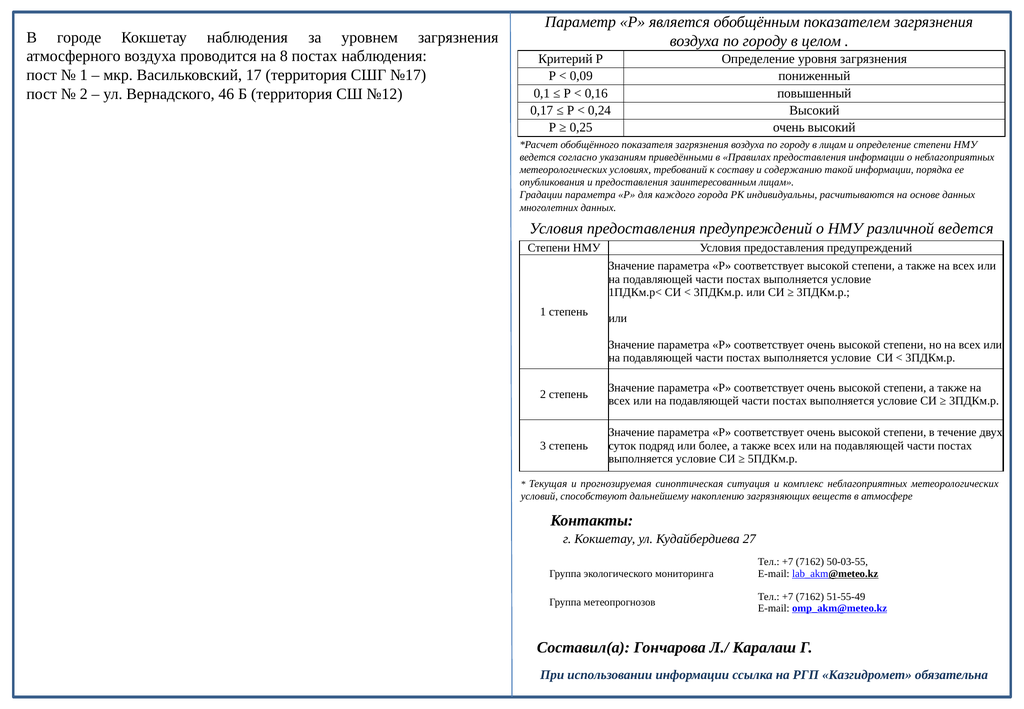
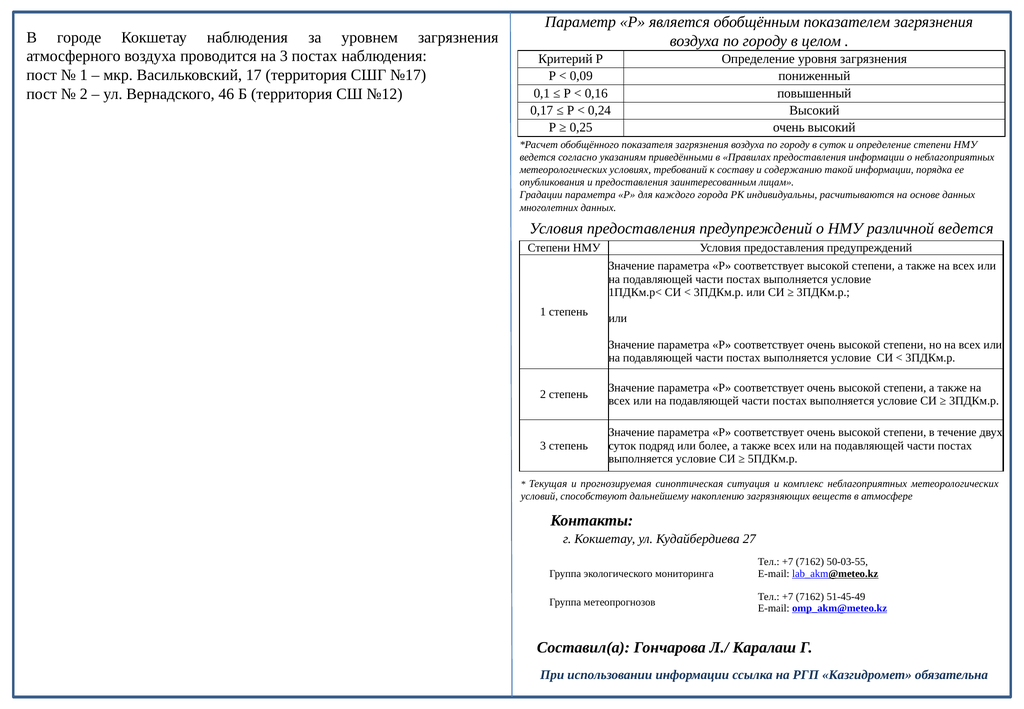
на 8: 8 -> 3
в лицам: лицам -> суток
51-55-49: 51-55-49 -> 51-45-49
